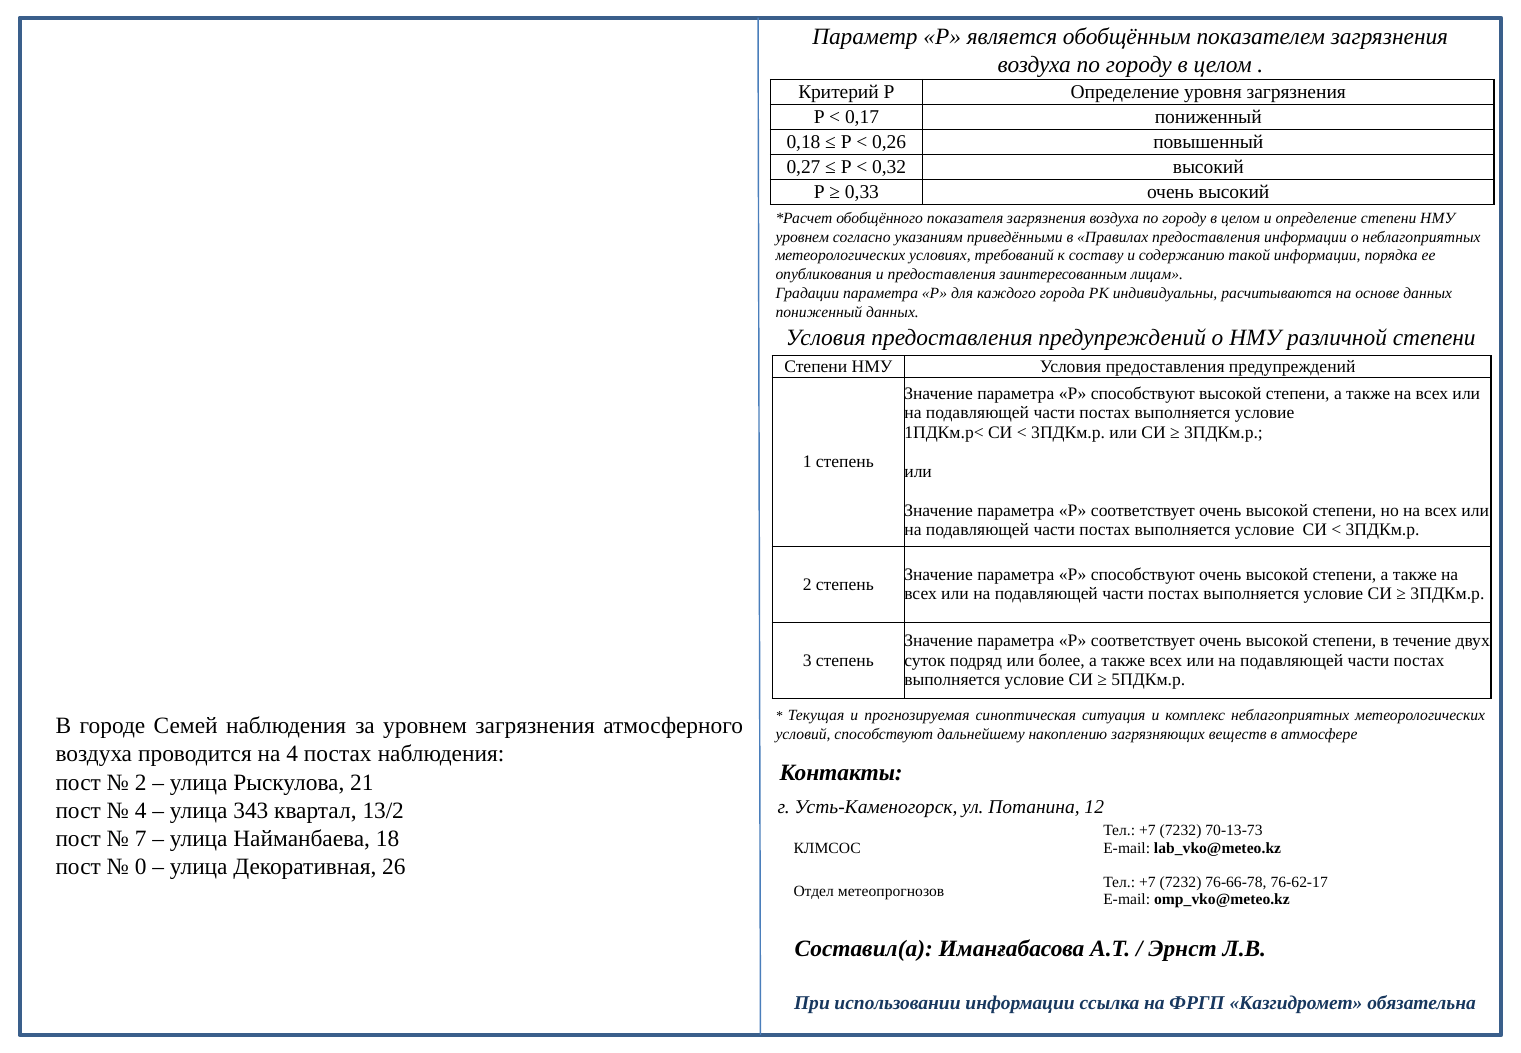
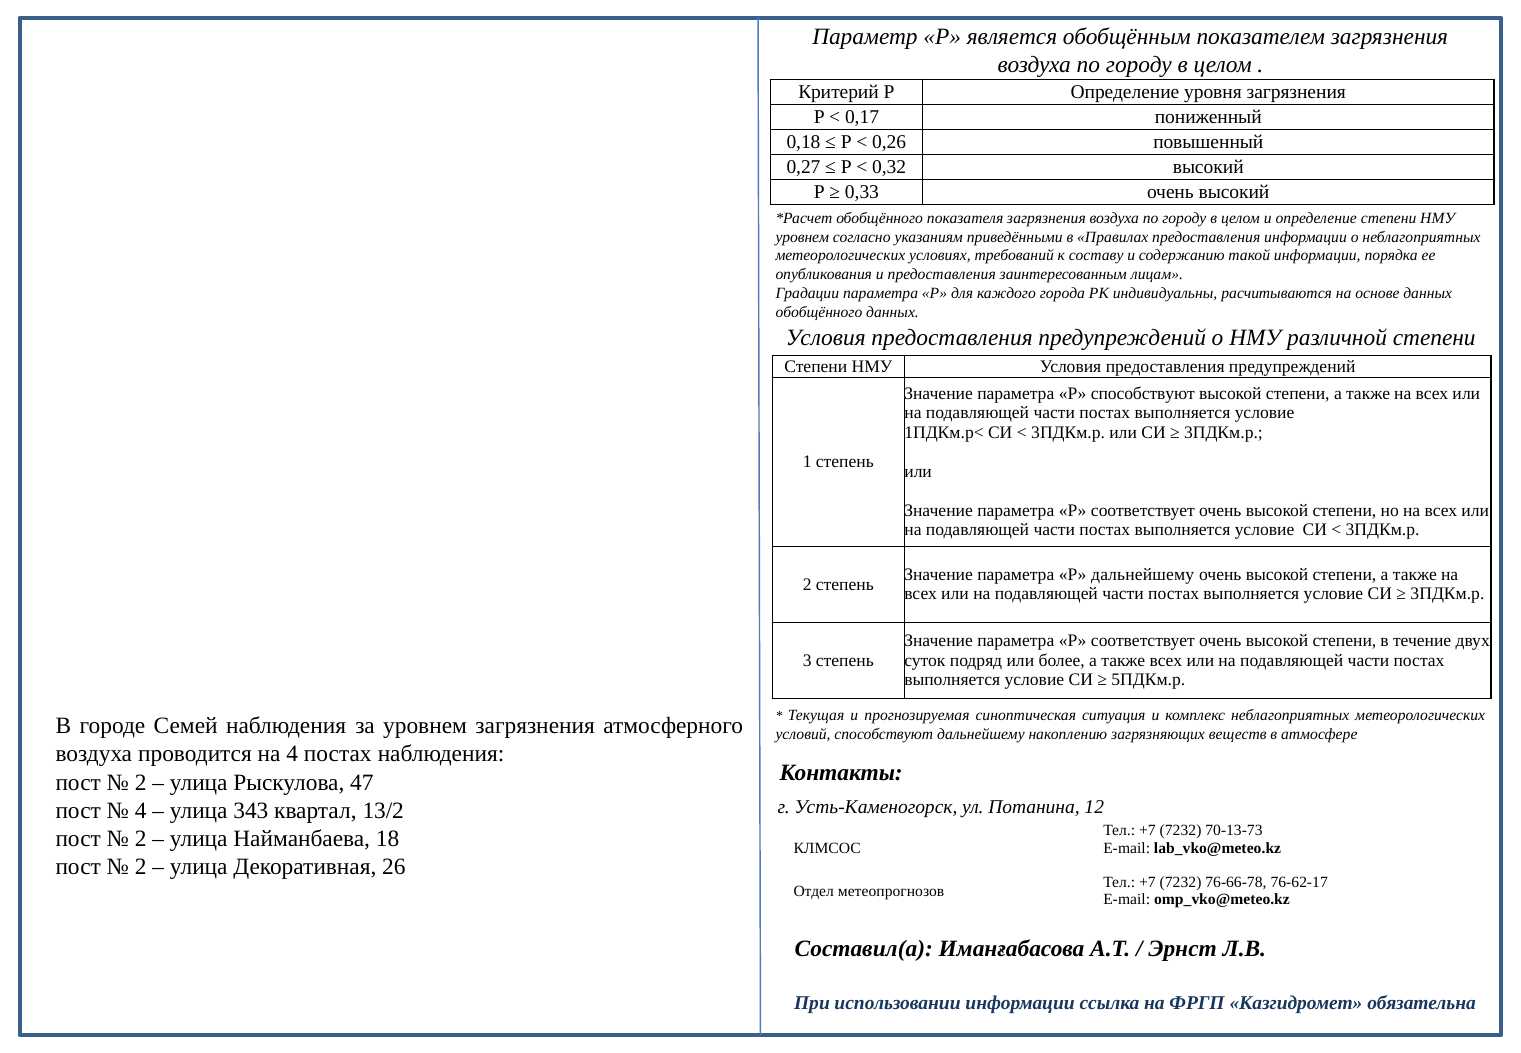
пониженный at (819, 312): пониженный -> обобщённого
способствуют at (1143, 574): способствуют -> дальнейшему
21: 21 -> 47
7 at (141, 838): 7 -> 2
0 at (141, 867): 0 -> 2
